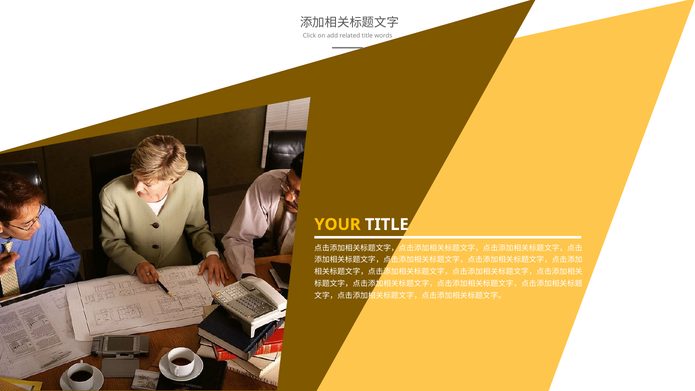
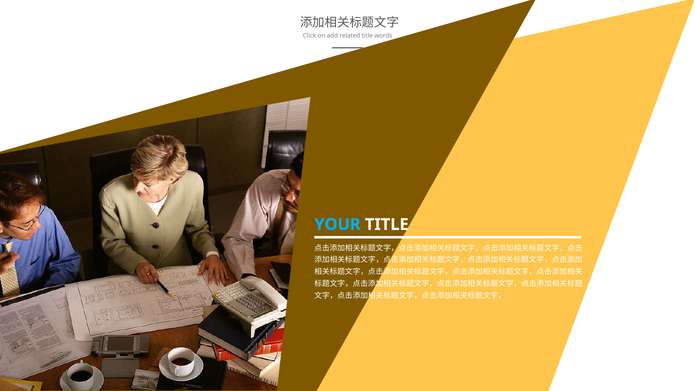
YOUR colour: yellow -> light blue
